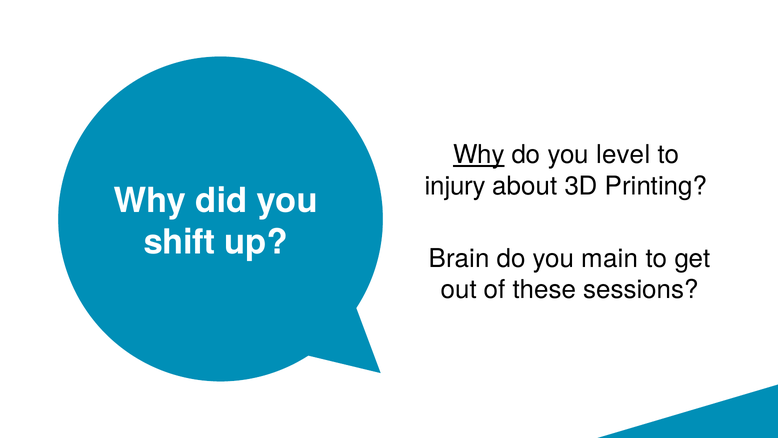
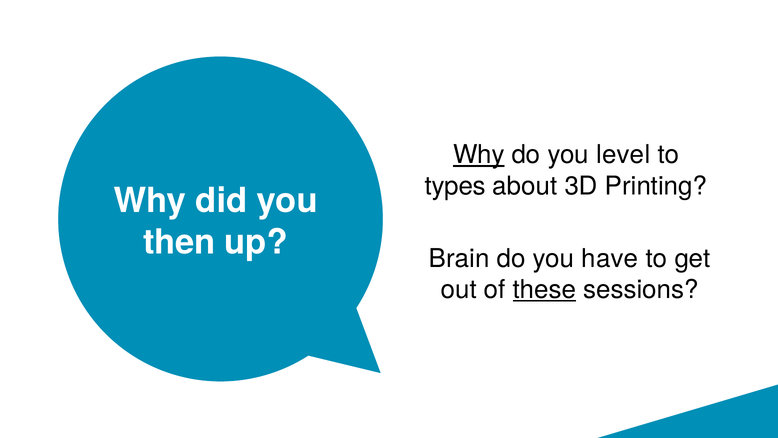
injury: injury -> types
shift: shift -> then
main: main -> have
these underline: none -> present
